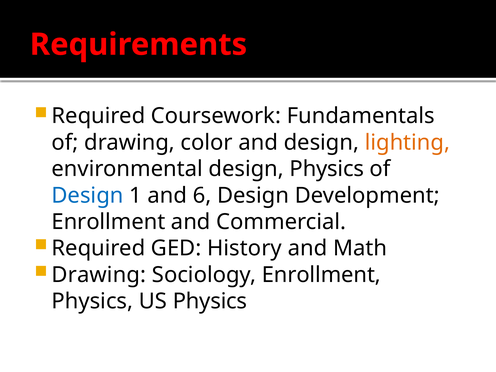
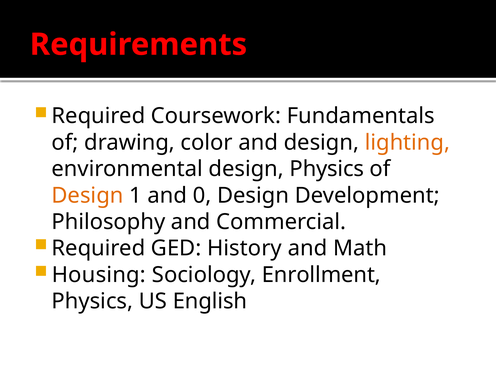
Design at (88, 195) colour: blue -> orange
6: 6 -> 0
Enrollment at (108, 222): Enrollment -> Philosophy
Drawing at (99, 275): Drawing -> Housing
US Physics: Physics -> English
